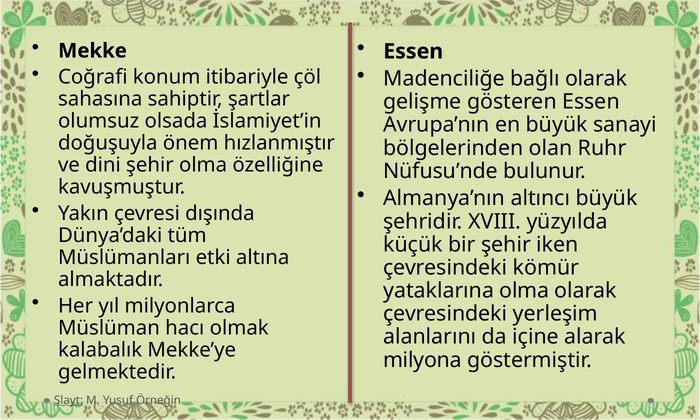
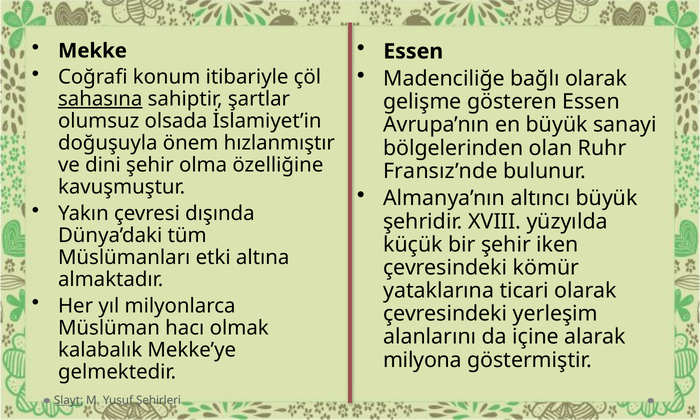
sahasına underline: none -> present
Nüfusu’nde: Nüfusu’nde -> Fransız’nde
yataklarına olma: olma -> ticari
Örneğin: Örneğin -> Şehirleri
